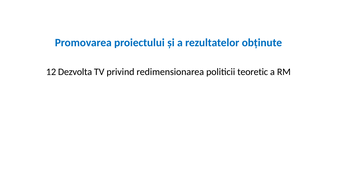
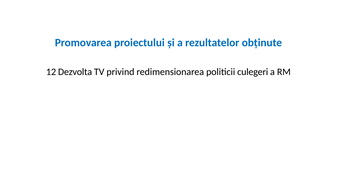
teoretic: teoretic -> culegeri
